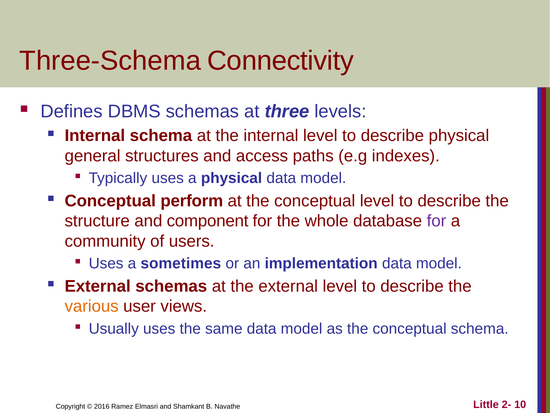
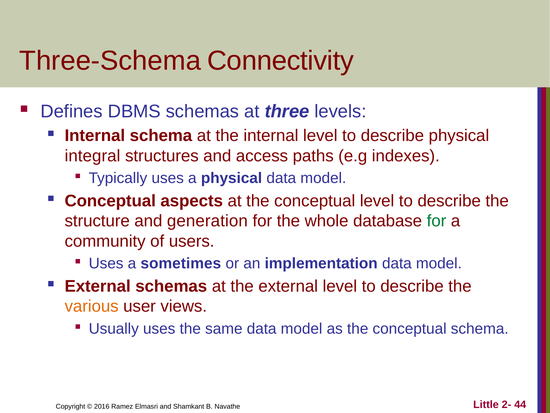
general: general -> integral
perform: perform -> aspects
component: component -> generation
for at (436, 221) colour: purple -> green
10: 10 -> 44
